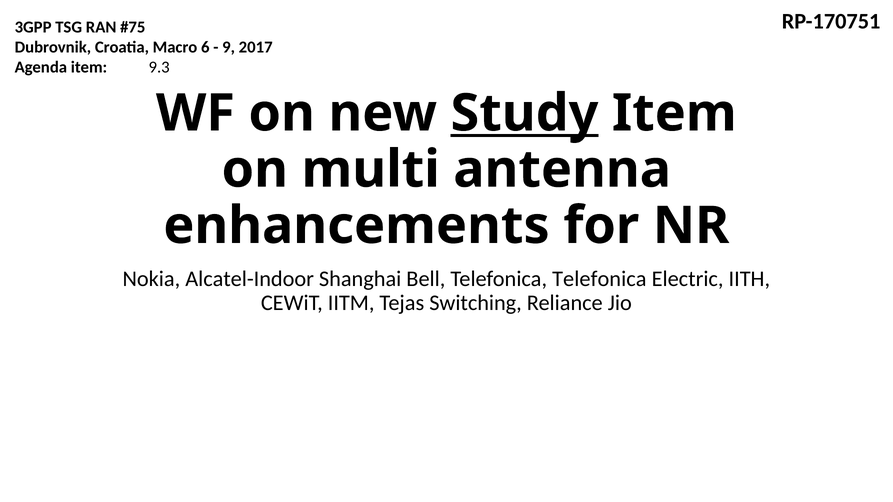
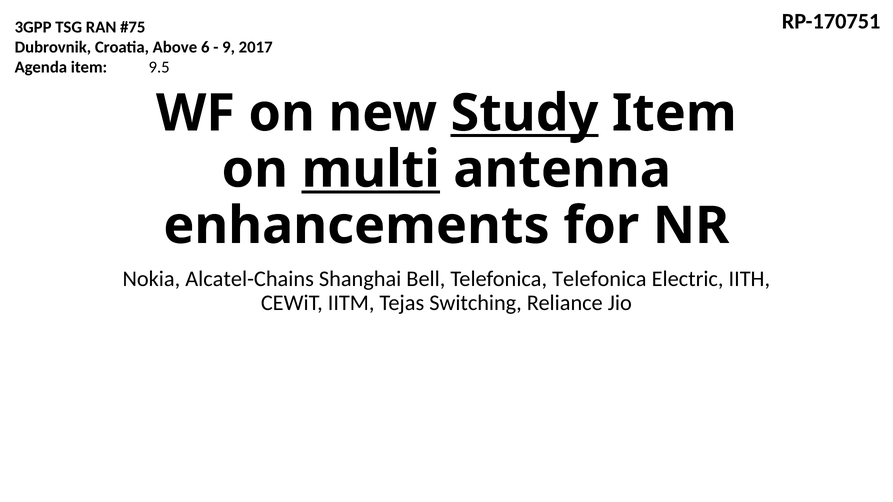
Macro: Macro -> Above
9.3: 9.3 -> 9.5
multi underline: none -> present
Alcatel-Indoor: Alcatel-Indoor -> Alcatel-Chains
